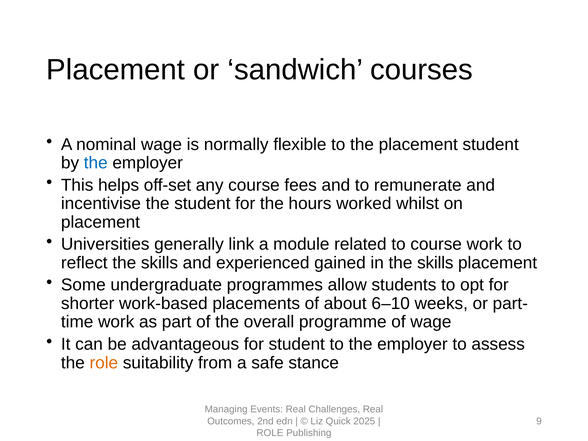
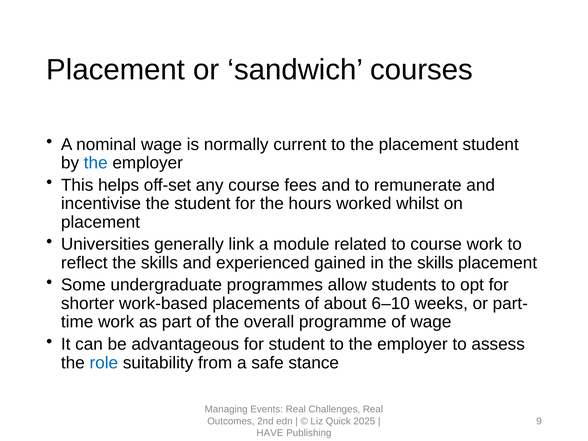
flexible: flexible -> current
role at (104, 363) colour: orange -> blue
ROLE at (270, 433): ROLE -> HAVE
